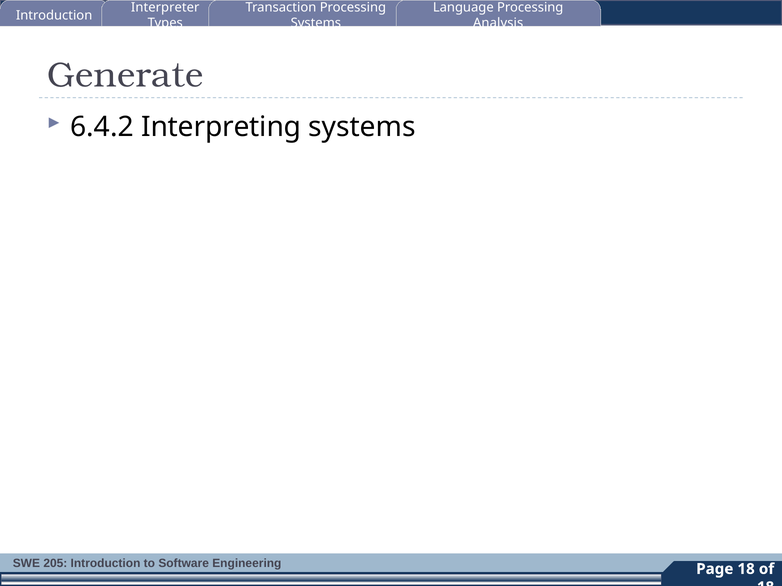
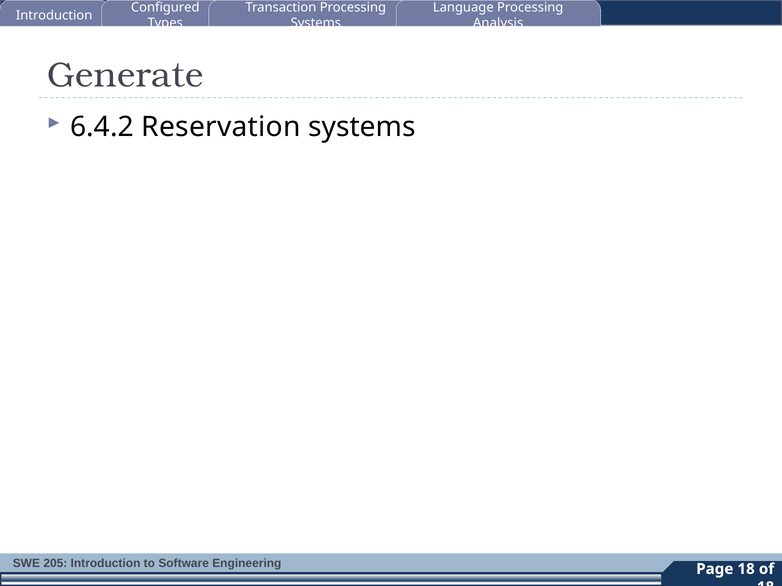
Interpreter: Interpreter -> Configured
Interpreting: Interpreting -> Reservation
